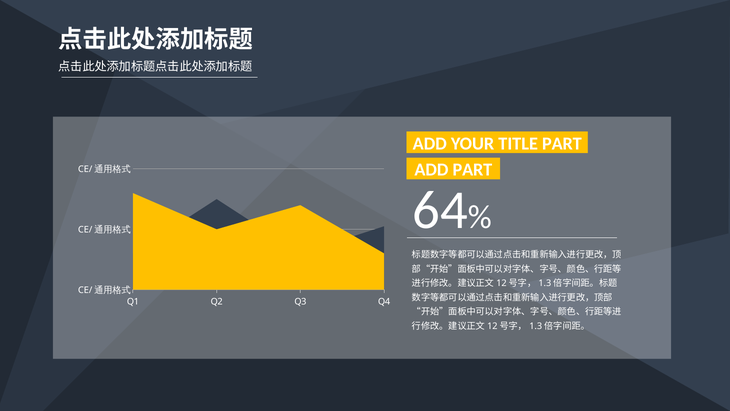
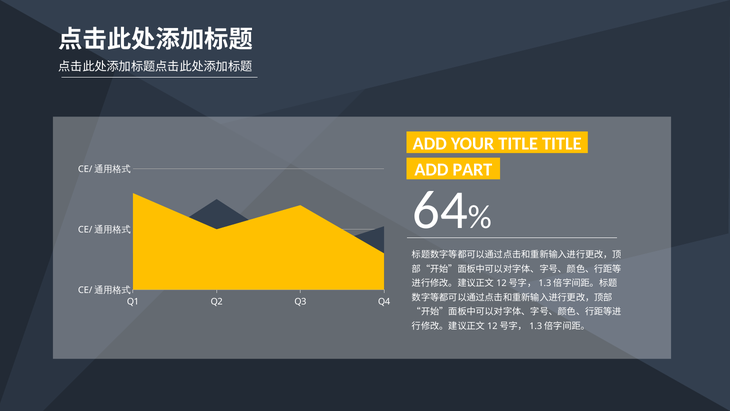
TITLE PART: PART -> TITLE
